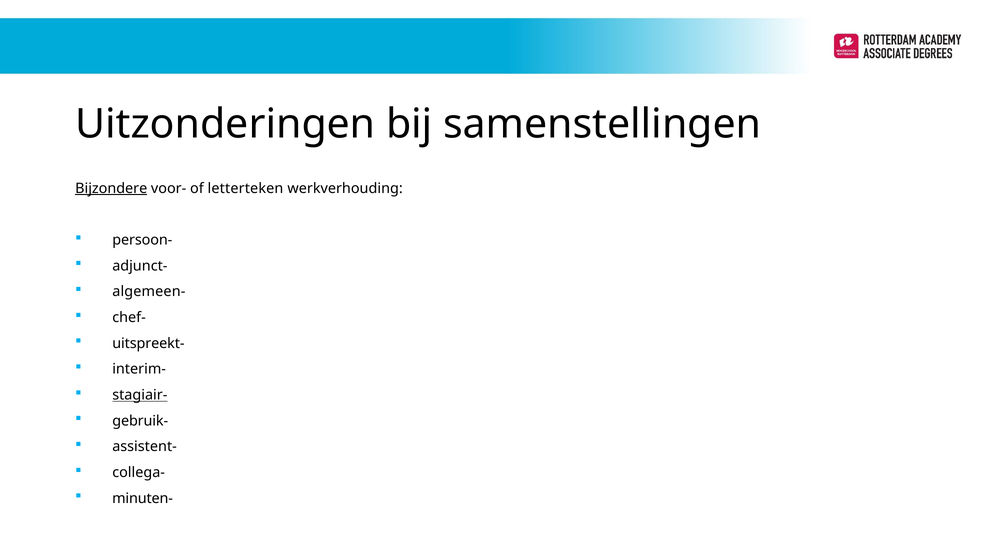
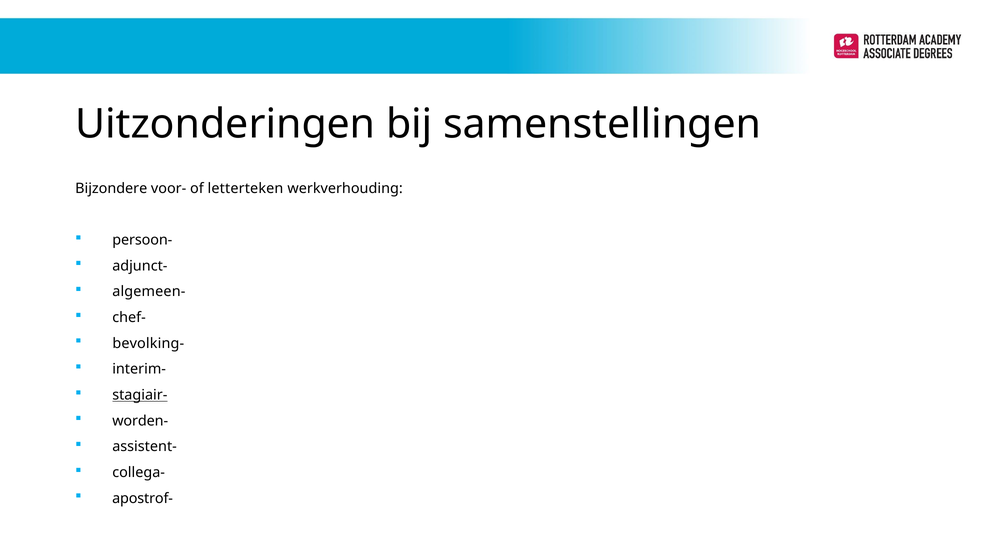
Bijzondere underline: present -> none
uitspreekt-: uitspreekt- -> bevolking-
gebruik-: gebruik- -> worden-
minuten-: minuten- -> apostrof-
